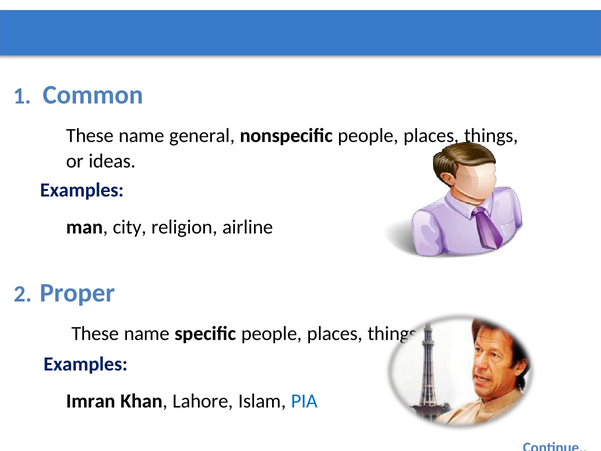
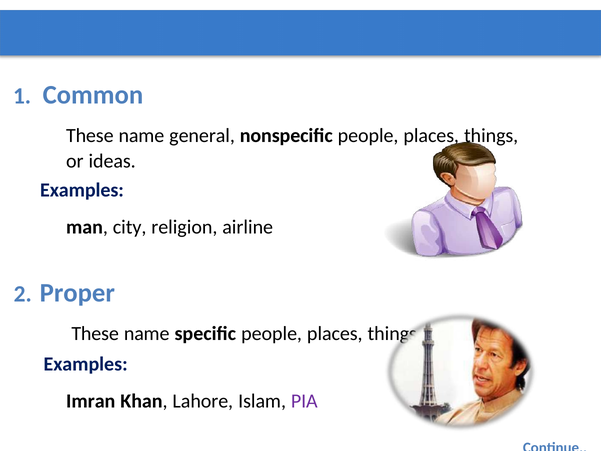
PIA colour: blue -> purple
